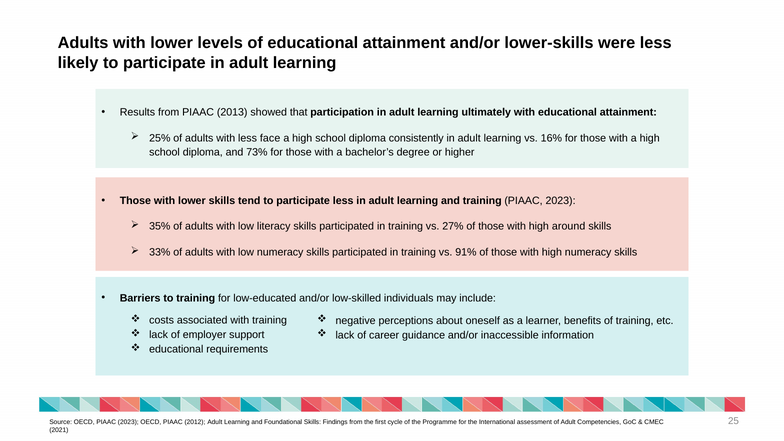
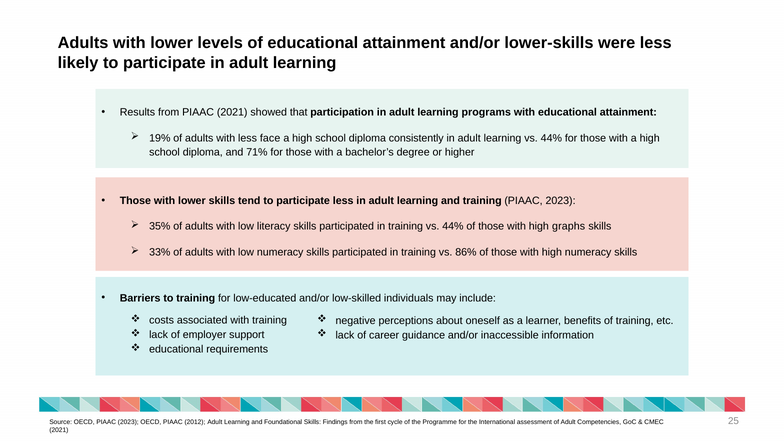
PIAAC 2013: 2013 -> 2021
ultimately: ultimately -> programs
25%: 25% -> 19%
learning vs 16%: 16% -> 44%
73%: 73% -> 71%
training vs 27%: 27% -> 44%
around: around -> graphs
91%: 91% -> 86%
